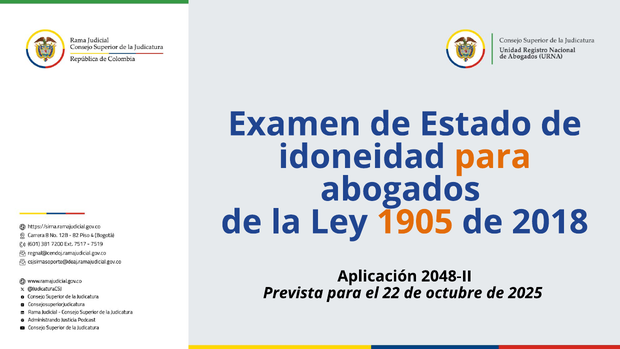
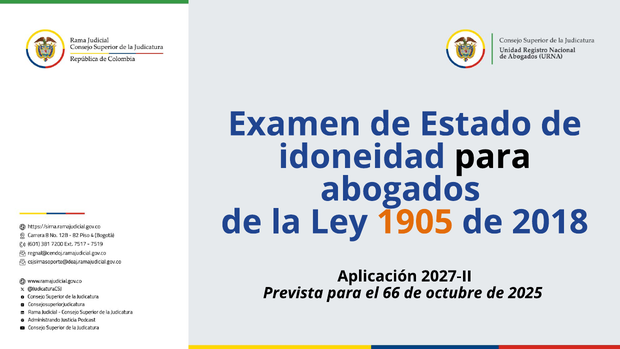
para at (493, 157) colour: orange -> black
2048-II: 2048-II -> 2027-II
22: 22 -> 66
